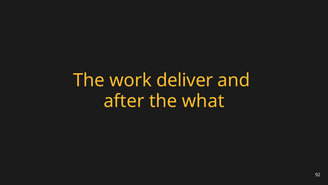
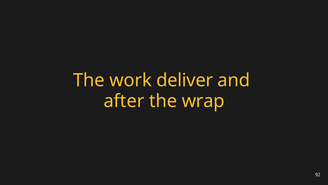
what: what -> wrap
